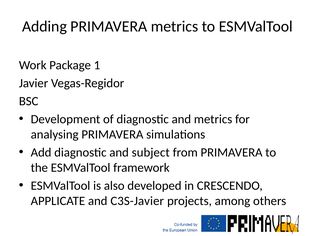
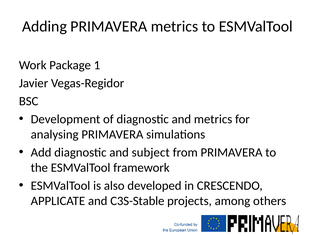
C3S-Javier: C3S-Javier -> C3S-Stable
